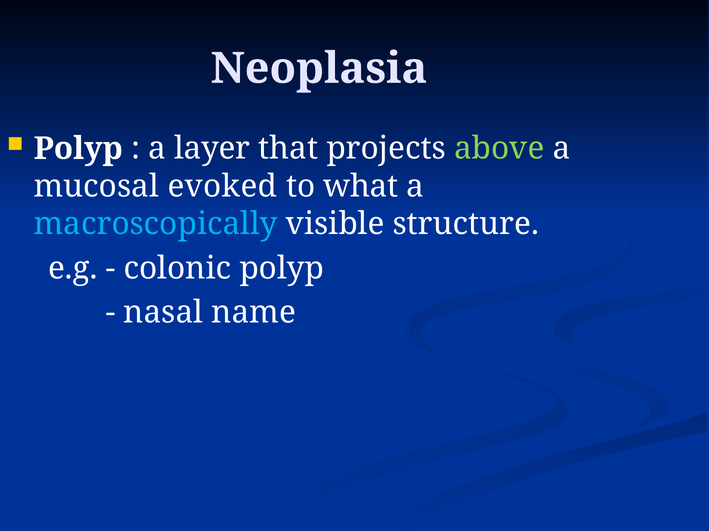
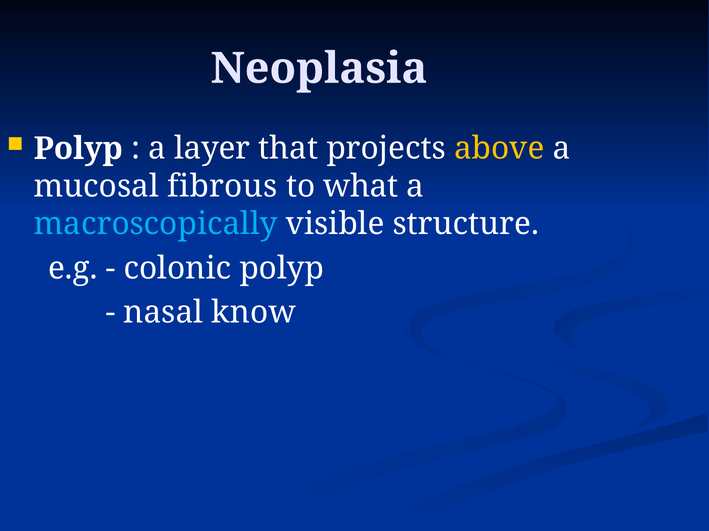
above colour: light green -> yellow
evoked: evoked -> fibrous
name: name -> know
